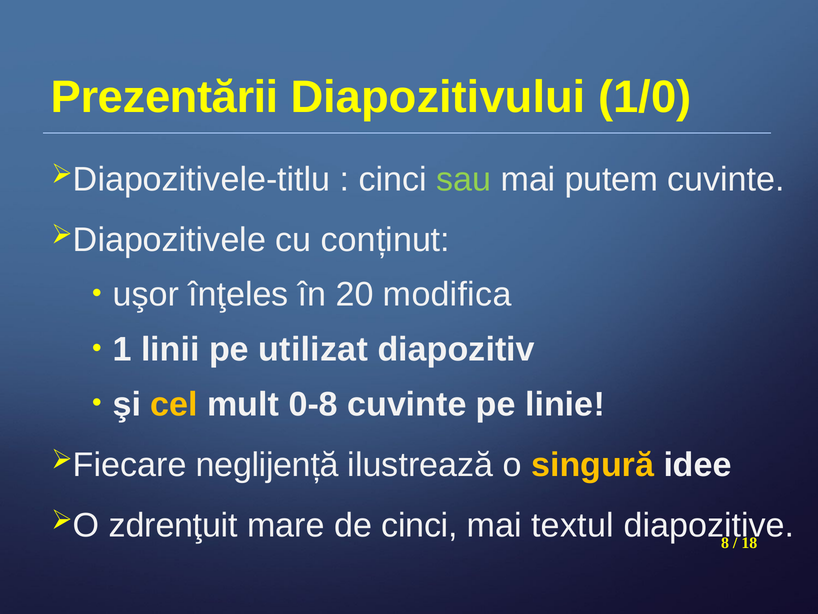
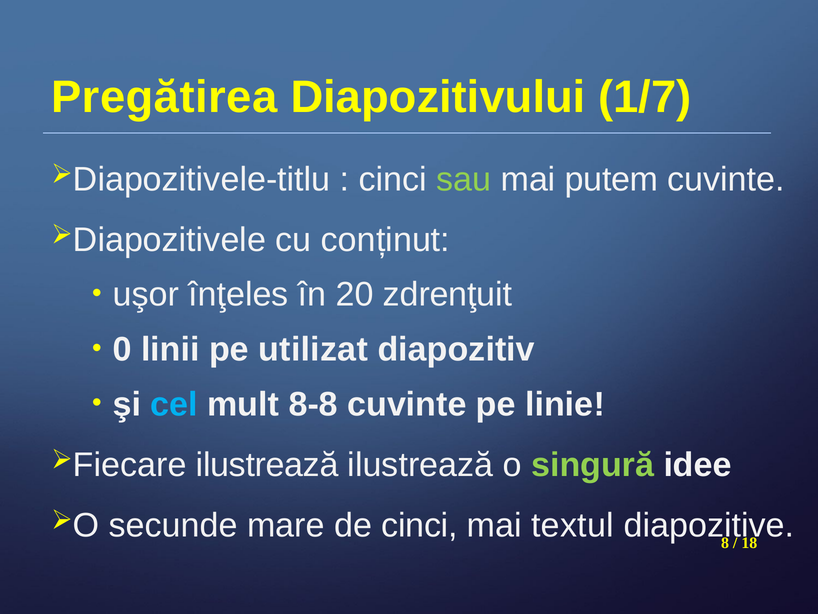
Prezentării: Prezentării -> Pregătirea
1/0: 1/0 -> 1/7
modifica: modifica -> zdrenţuit
1: 1 -> 0
cel colour: yellow -> light blue
0-8: 0-8 -> 8-8
neglijență at (267, 464): neglijență -> ilustrează
singură colour: yellow -> light green
zdrenţuit: zdrenţuit -> secunde
